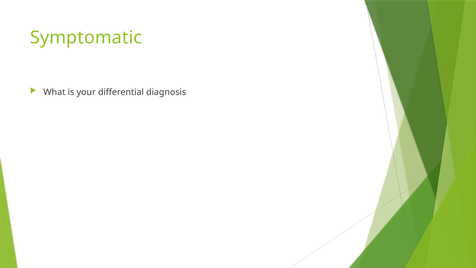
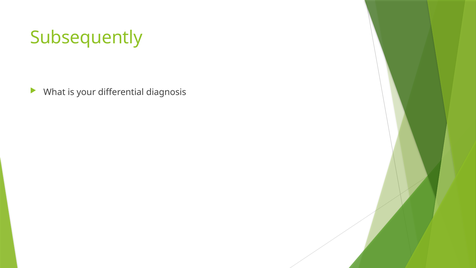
Symptomatic: Symptomatic -> Subsequently
